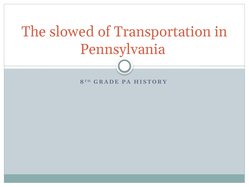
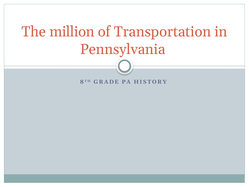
slowed: slowed -> million
